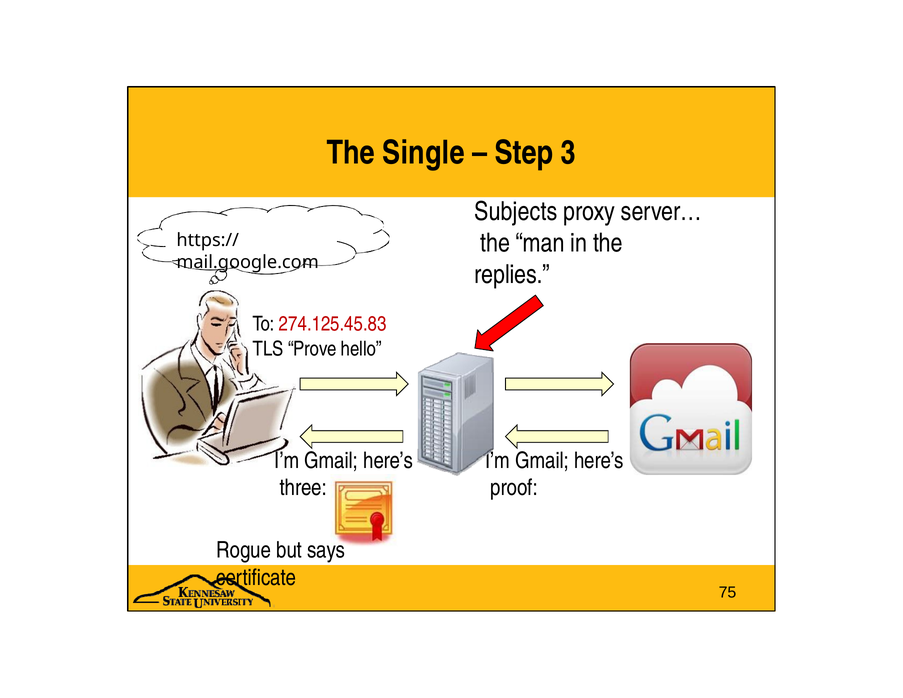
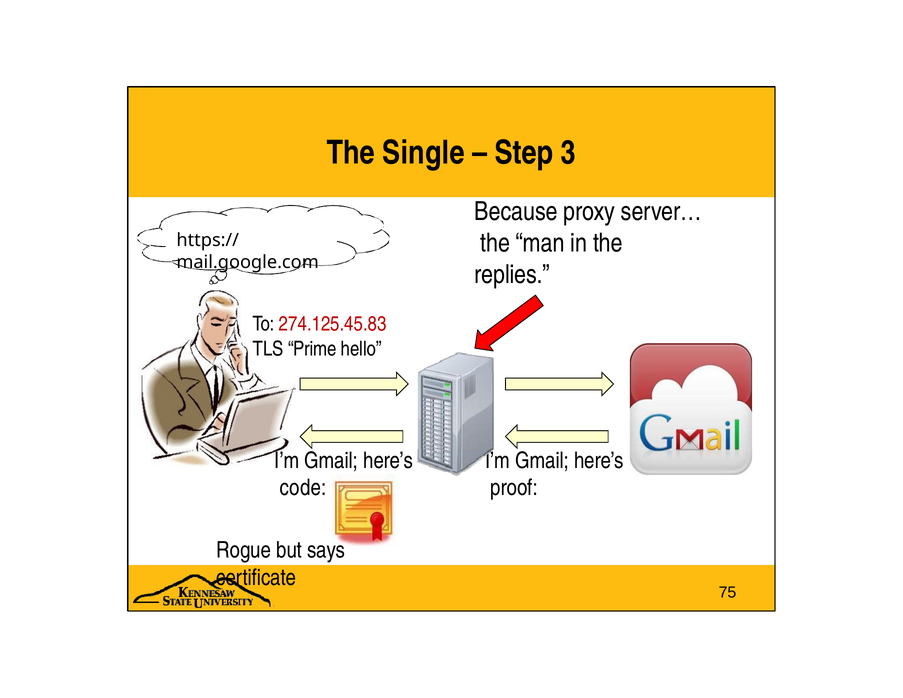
Subjects: Subjects -> Because
Prove: Prove -> Prime
three: three -> code
